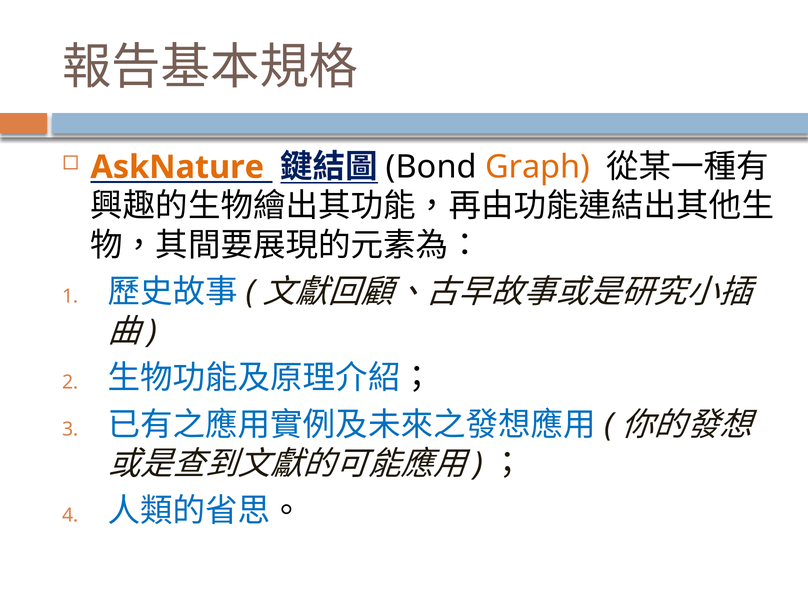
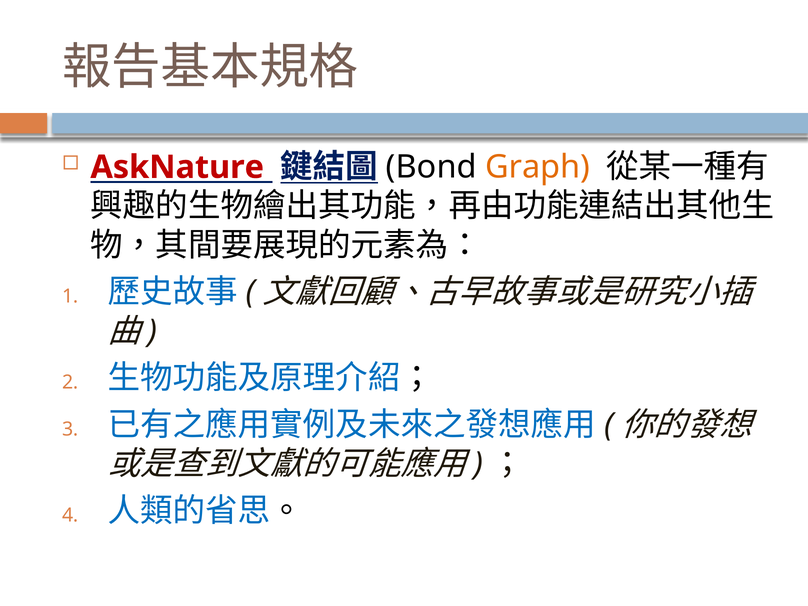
AskNature colour: orange -> red
